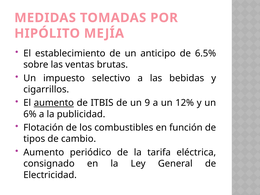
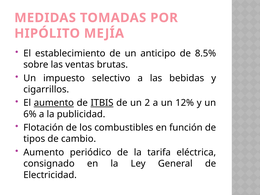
6.5%: 6.5% -> 8.5%
ITBIS underline: none -> present
9: 9 -> 2
